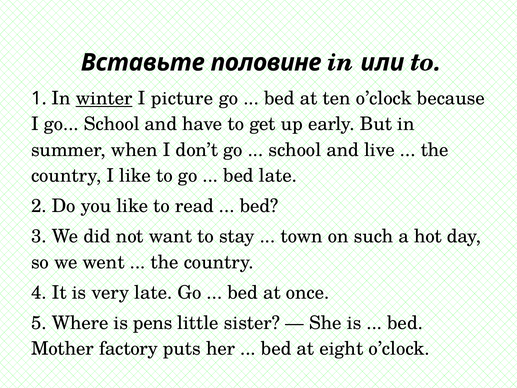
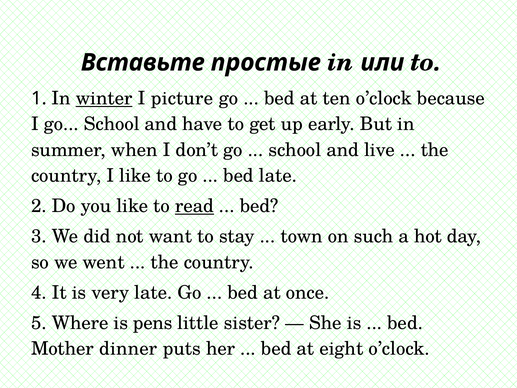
половине: половине -> простые
read underline: none -> present
factory: factory -> dinner
